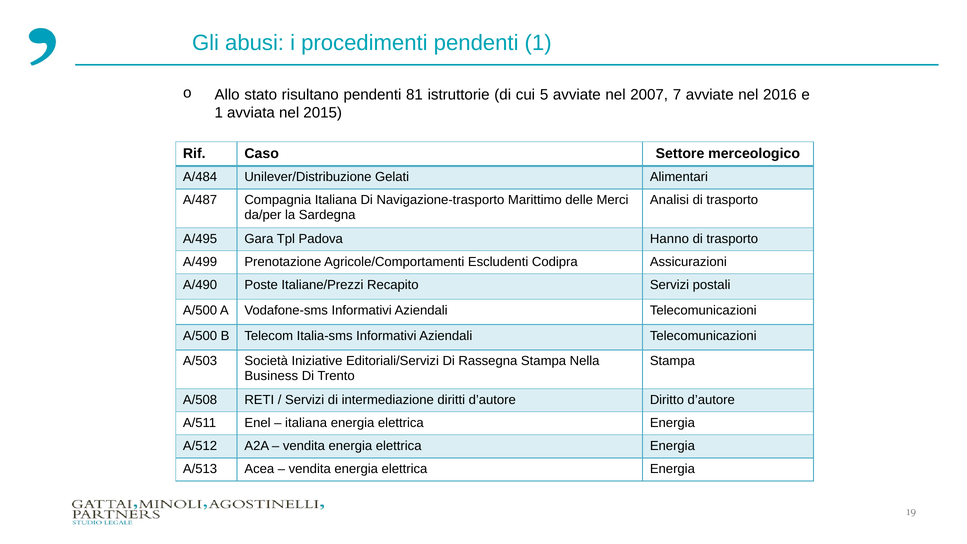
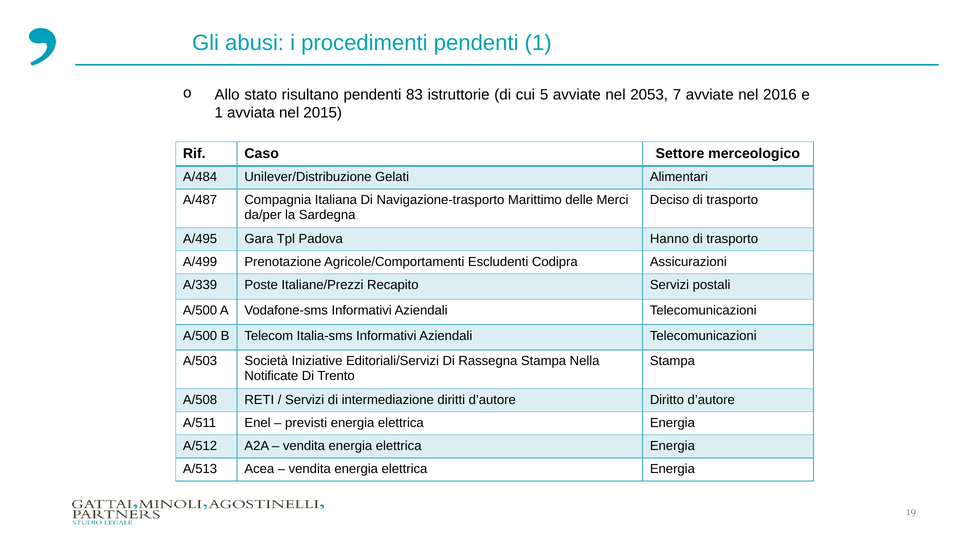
81: 81 -> 83
2007: 2007 -> 2053
Analisi: Analisi -> Deciso
A/490: A/490 -> A/339
Business: Business -> Notificate
italiana at (306, 423): italiana -> previsti
